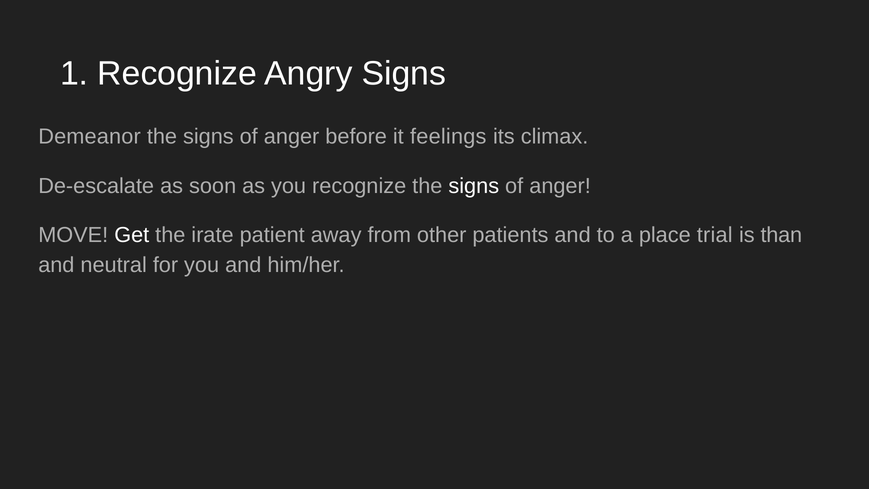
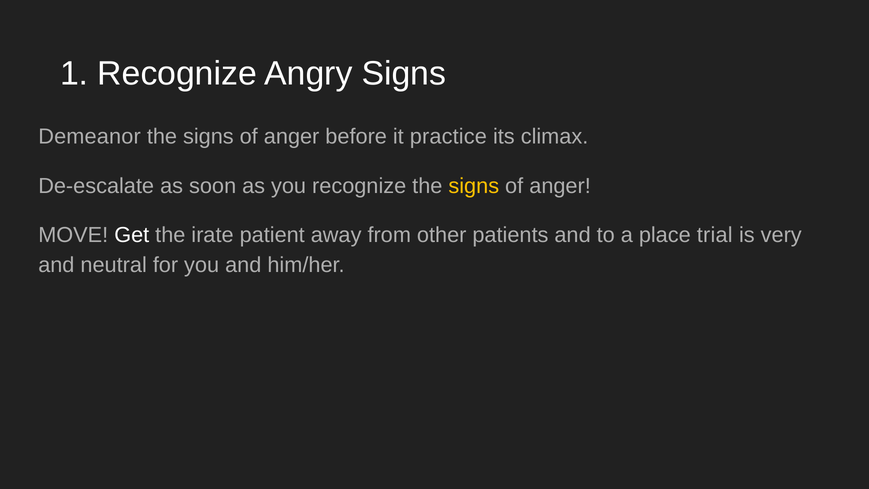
feelings: feelings -> practice
signs at (474, 186) colour: white -> yellow
than: than -> very
